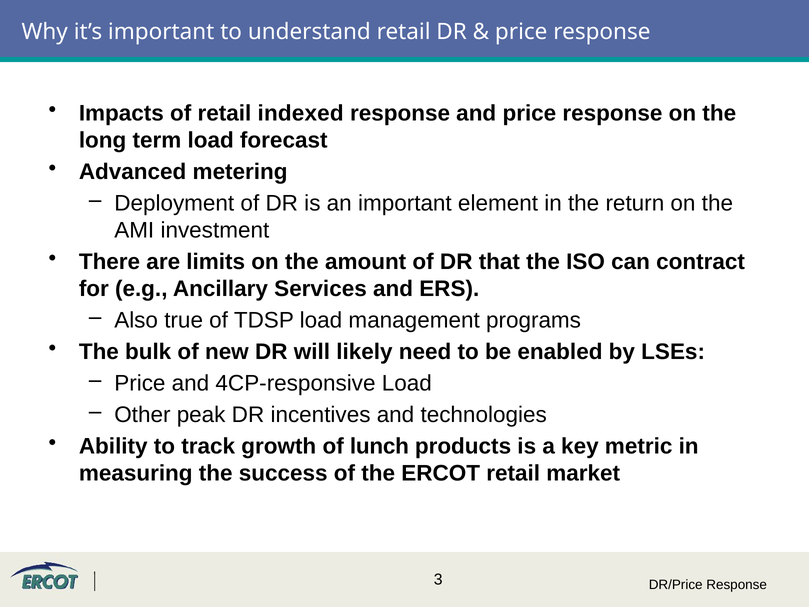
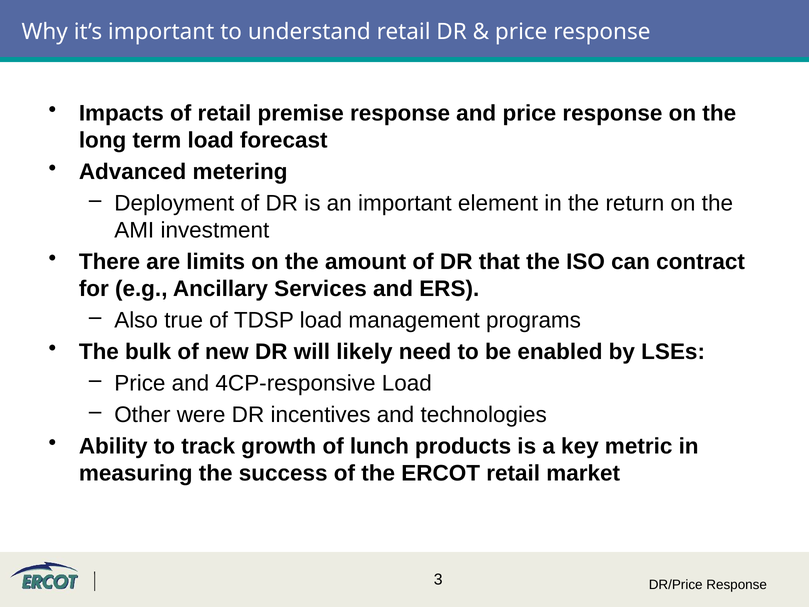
indexed: indexed -> premise
peak: peak -> were
